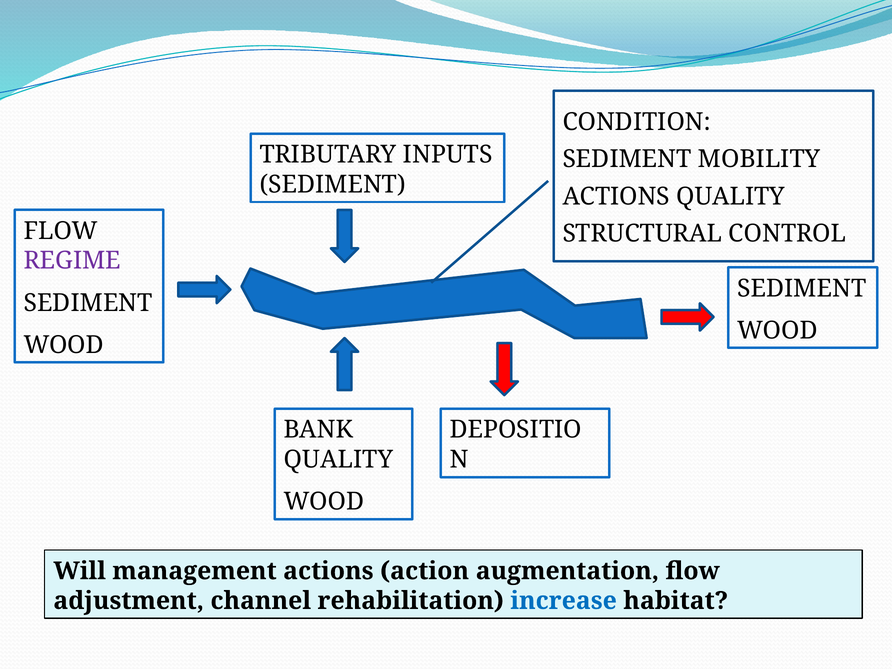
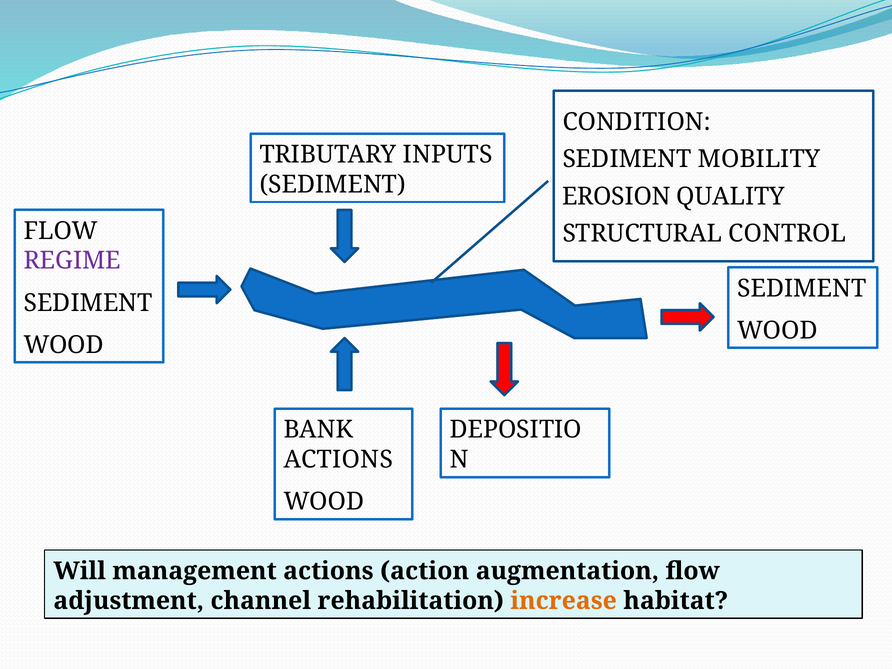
ACTIONS at (616, 196): ACTIONS -> EROSION
QUALITY at (338, 460): QUALITY -> ACTIONS
increase colour: blue -> orange
